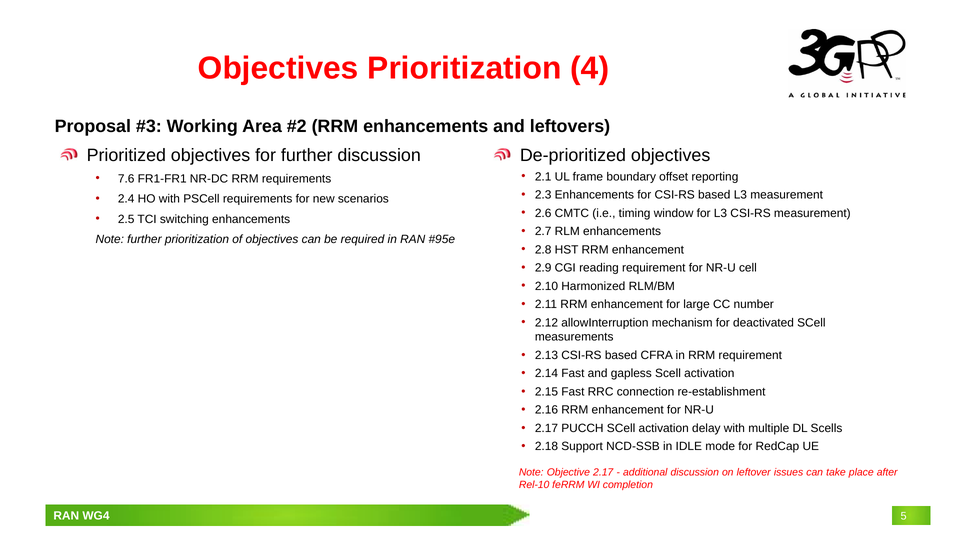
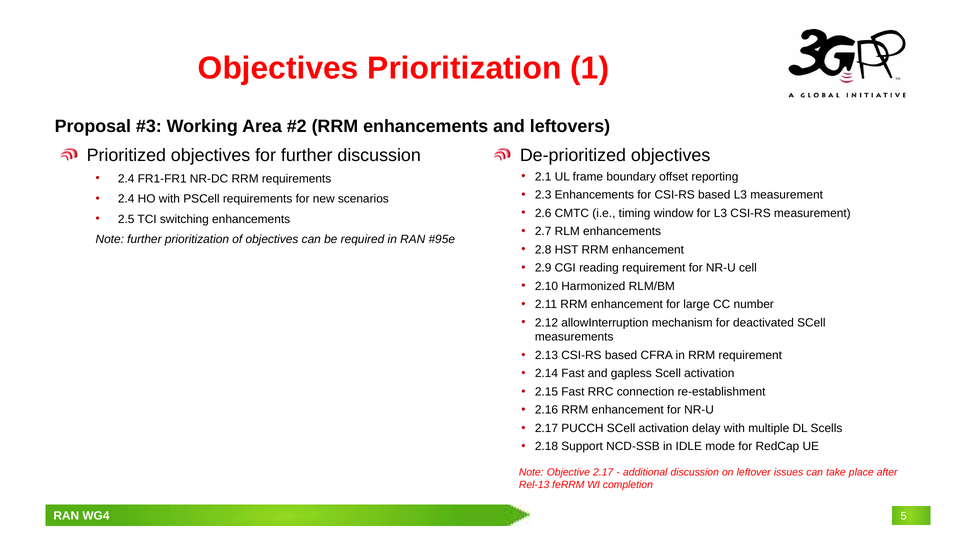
4: 4 -> 1
7.6 at (126, 179): 7.6 -> 2.4
Rel-10: Rel-10 -> Rel-13
